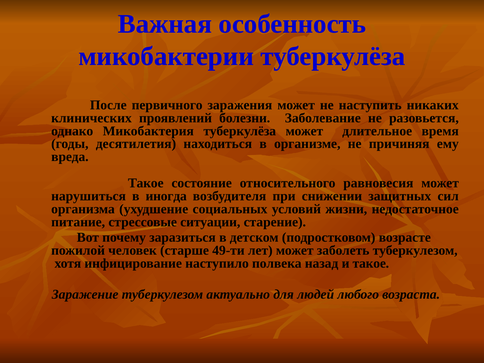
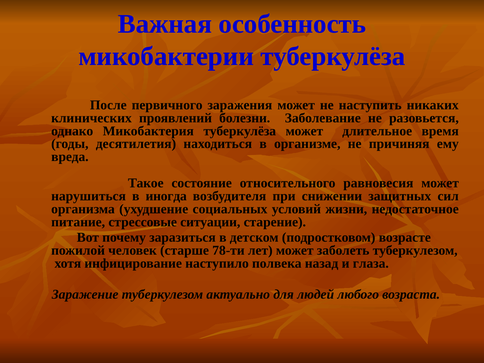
49-ти: 49-ти -> 78-ти
и такое: такое -> глаза
